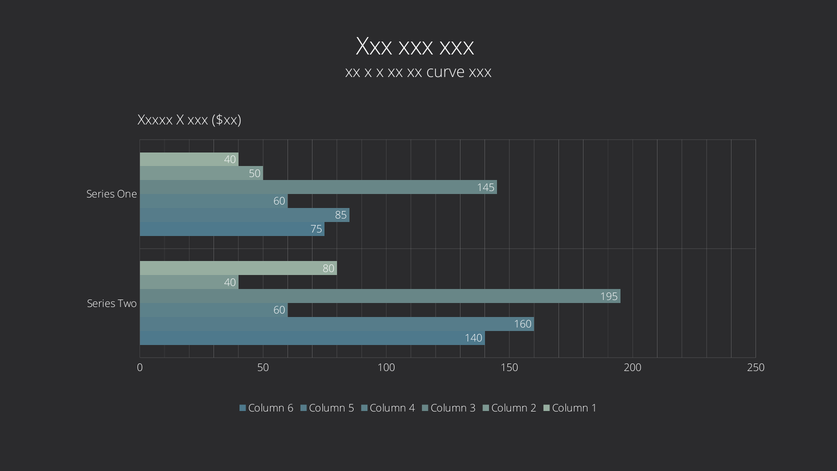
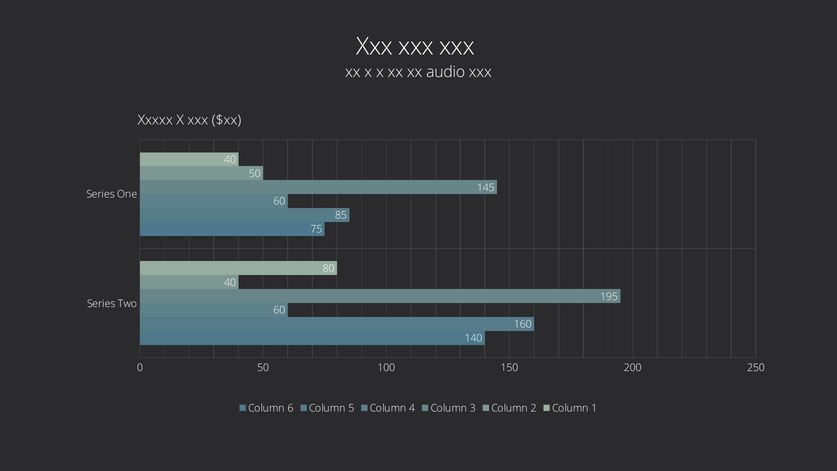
curve: curve -> audio
